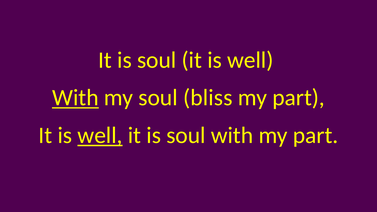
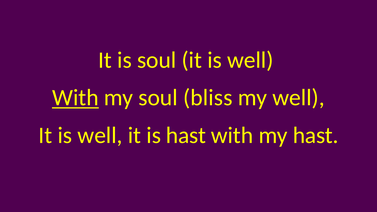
part at (299, 98): part -> well
well at (100, 135) underline: present -> none
soul at (186, 135): soul -> hast
with my part: part -> hast
